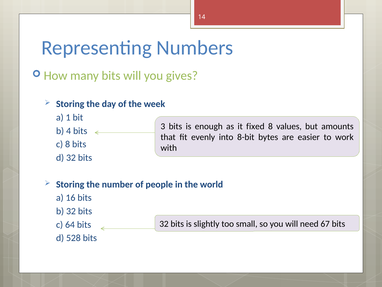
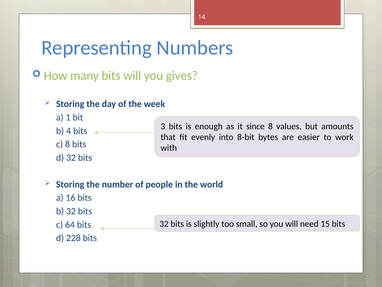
fixed: fixed -> since
67: 67 -> 15
528: 528 -> 228
